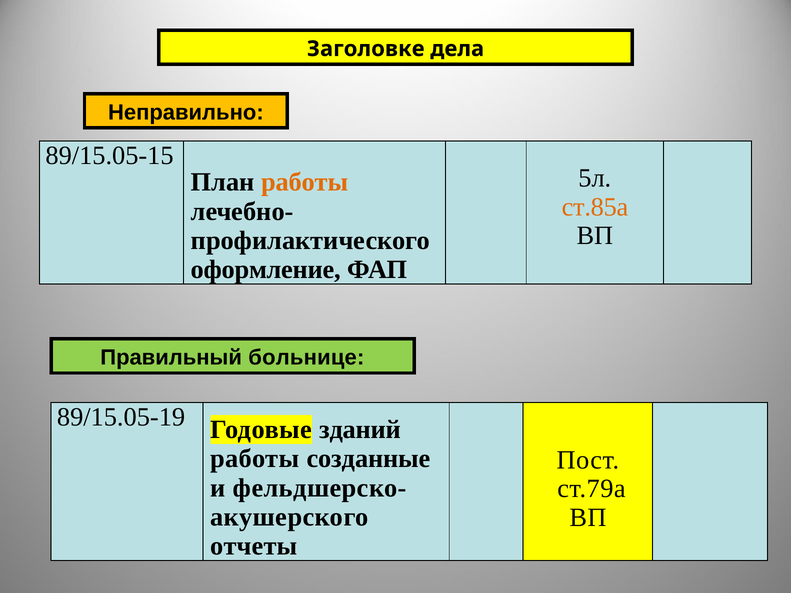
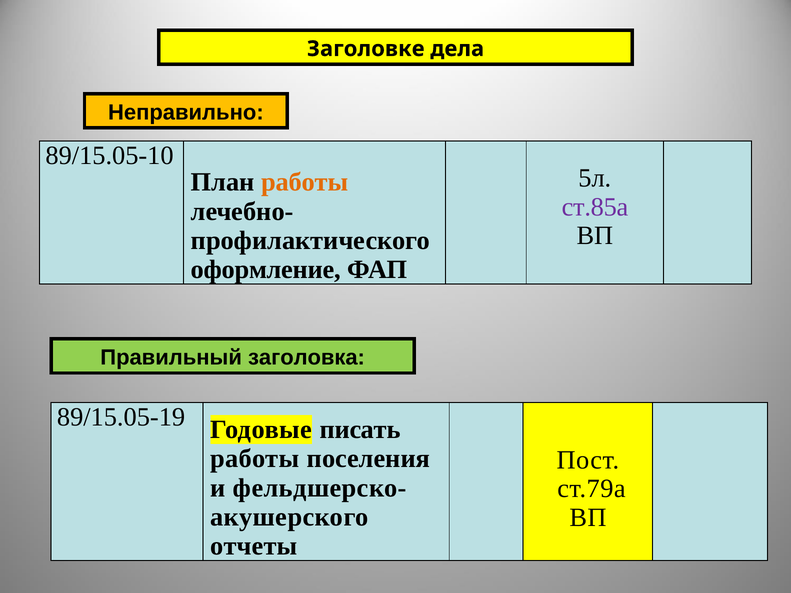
89/15.05-15: 89/15.05-15 -> 89/15.05-10
ст.85а colour: orange -> purple
больнице: больнице -> заголовка
зданий: зданий -> писать
созданные: созданные -> поселения
